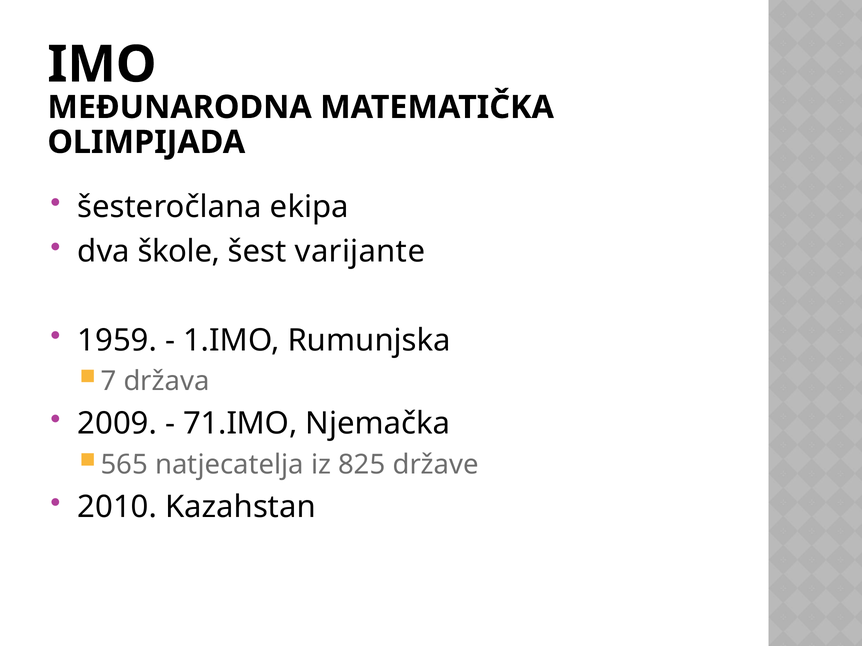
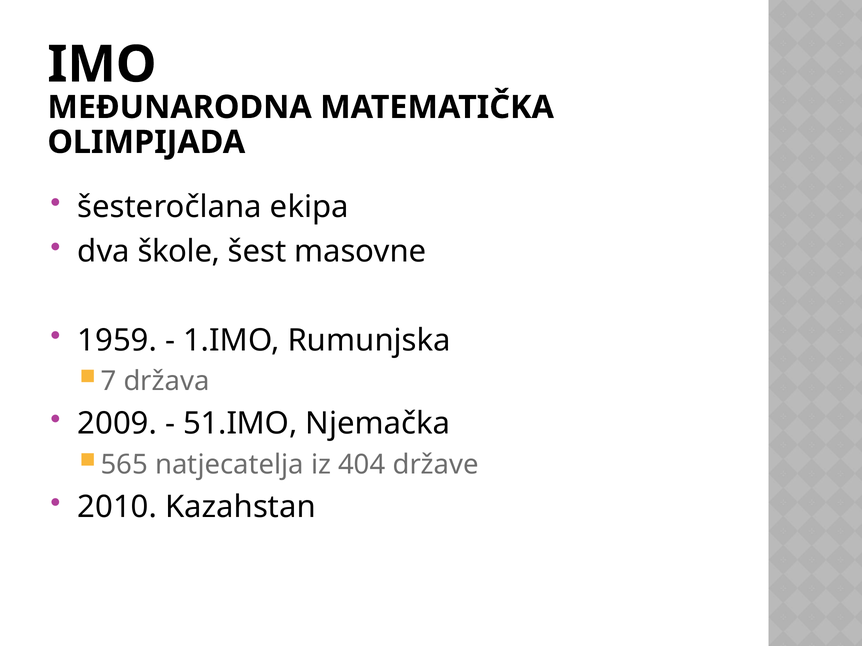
varijante: varijante -> masovne
71.IMO: 71.IMO -> 51.IMO
825: 825 -> 404
